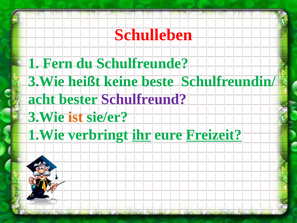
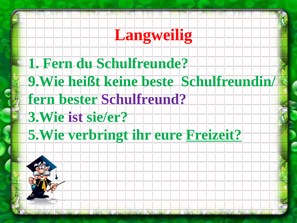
Schulleben: Schulleben -> Langweilig
3.Wie at (46, 81): 3.Wie -> 9.Wie
acht at (42, 99): acht -> fern
ist colour: orange -> purple
1.Wie: 1.Wie -> 5.Wie
ihr underline: present -> none
